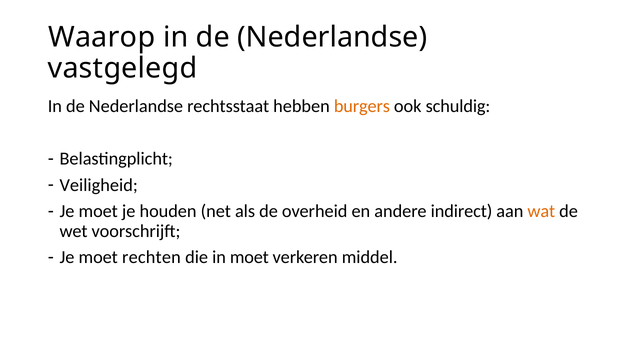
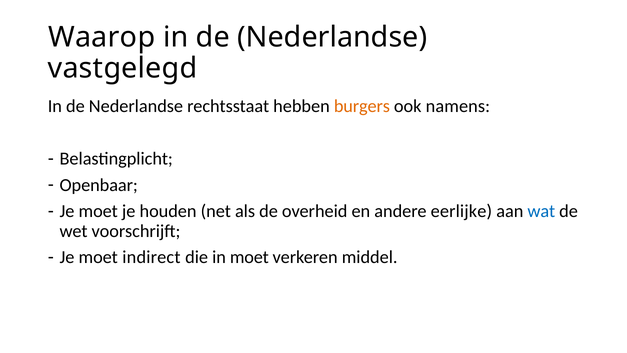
schuldig: schuldig -> namens
Veiligheid: Veiligheid -> Openbaar
indirect: indirect -> eerlijke
wat colour: orange -> blue
rechten: rechten -> indirect
